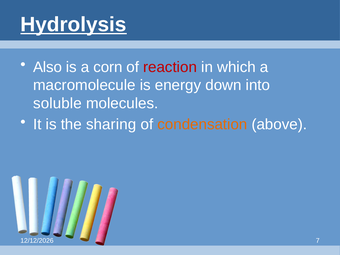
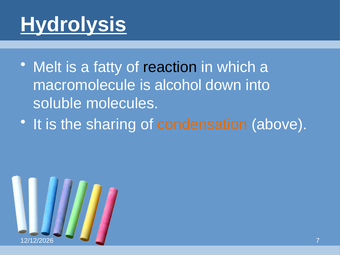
Also: Also -> Melt
corn: corn -> fatty
reaction colour: red -> black
energy: energy -> alcohol
